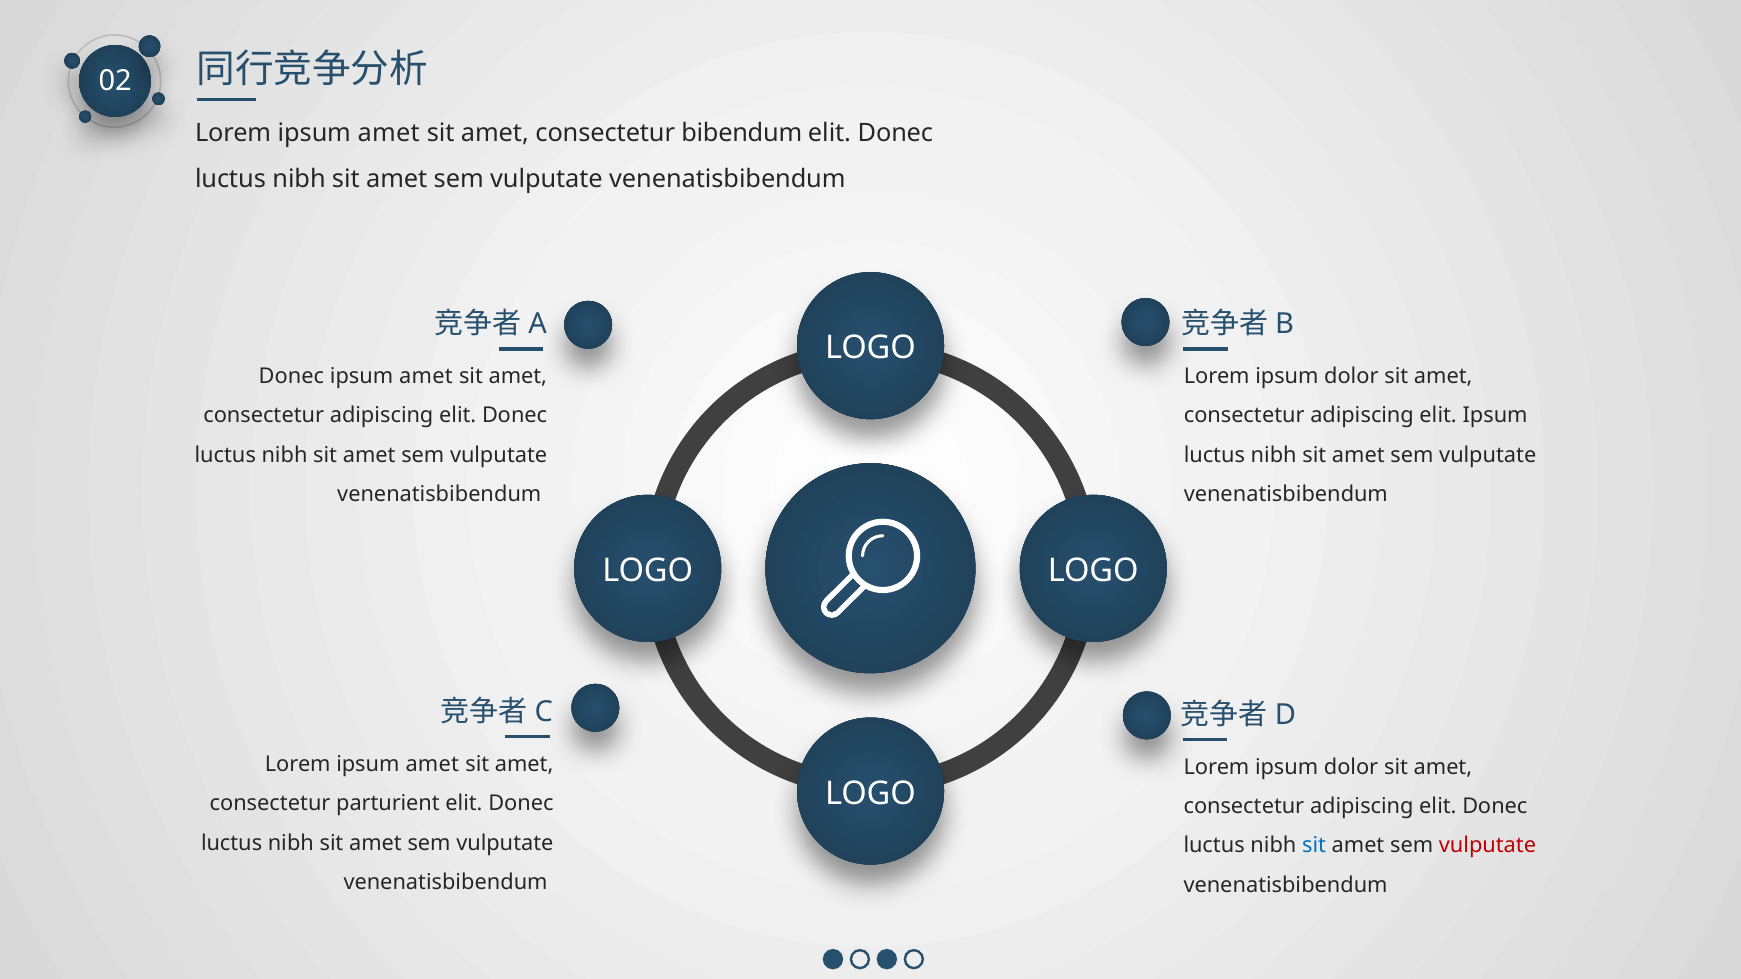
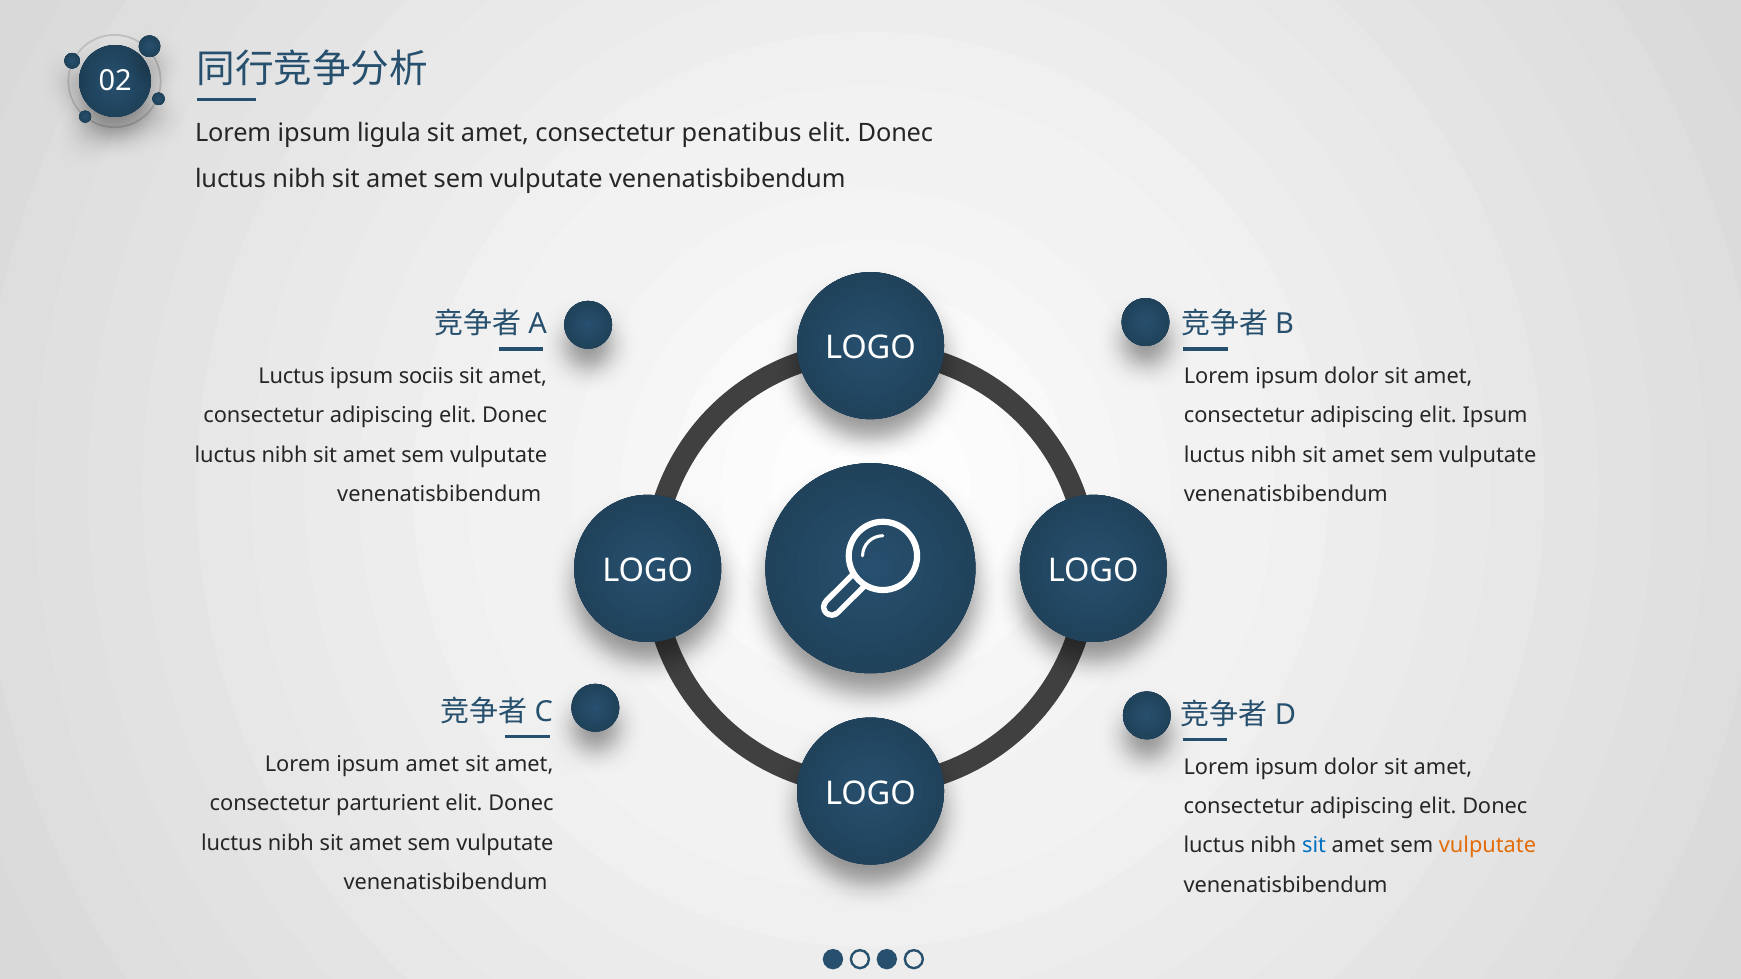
amet at (389, 133): amet -> ligula
bibendum: bibendum -> penatibus
Donec at (291, 377): Donec -> Luctus
amet at (426, 377): amet -> sociis
vulputate at (1488, 846) colour: red -> orange
